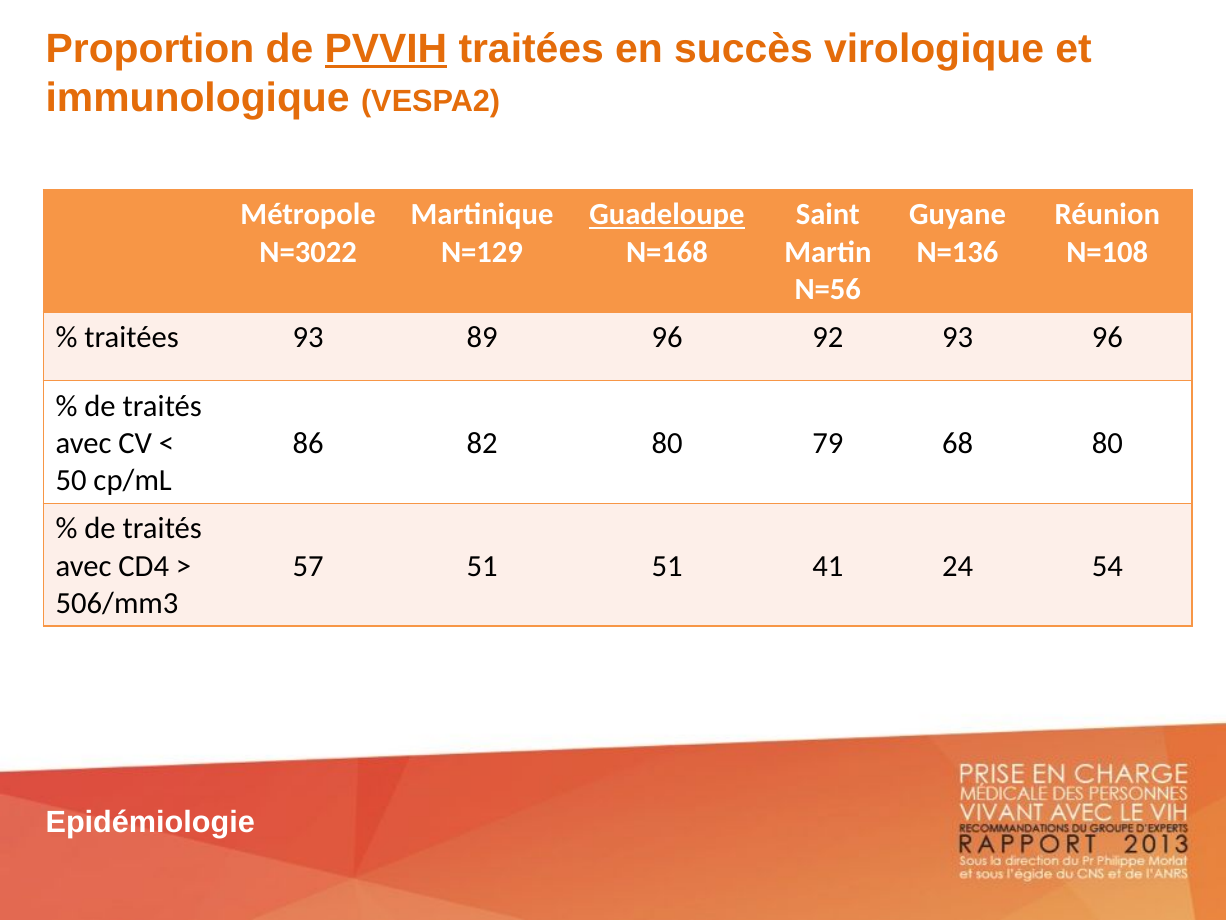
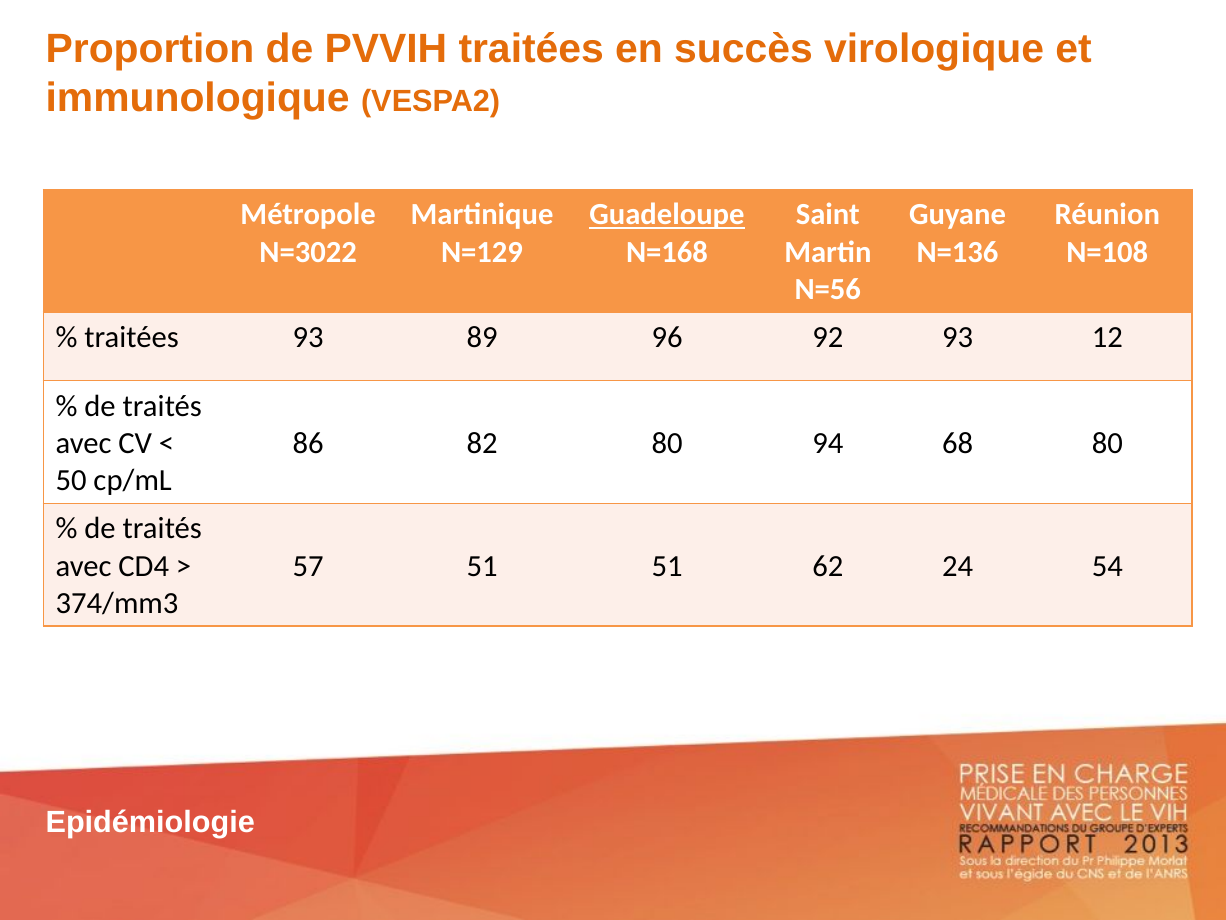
PVVIH underline: present -> none
93 96: 96 -> 12
79: 79 -> 94
41: 41 -> 62
506/mm3: 506/mm3 -> 374/mm3
